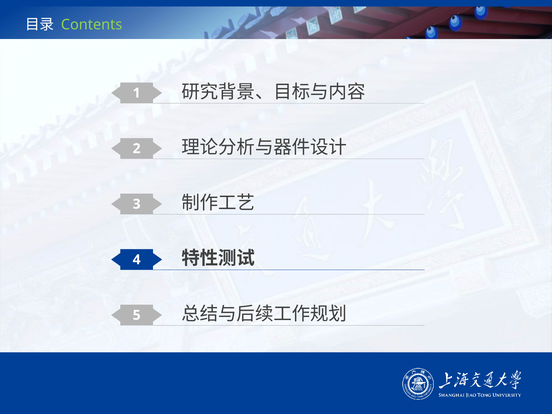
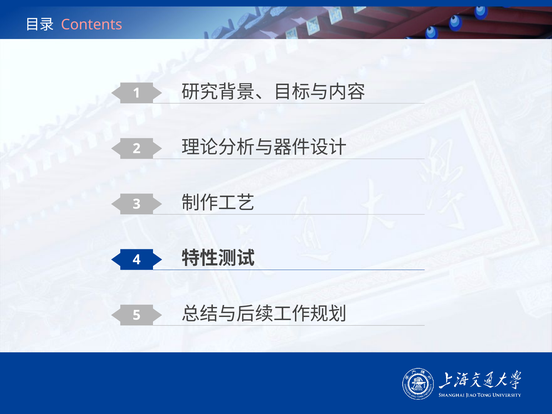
Contents colour: light green -> pink
